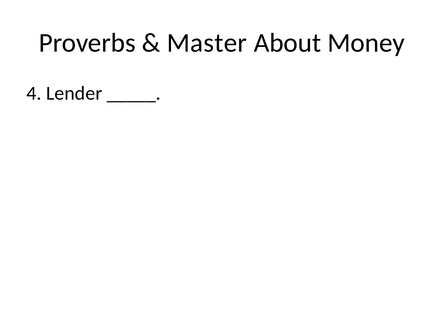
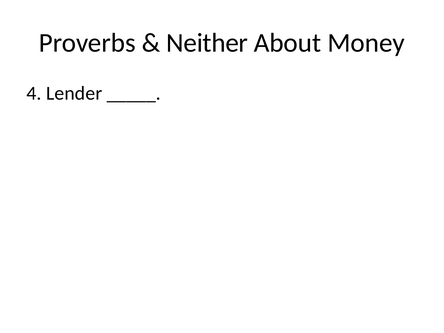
Master: Master -> Neither
